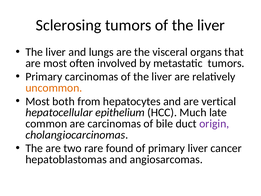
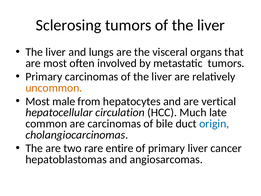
both: both -> male
epithelium: epithelium -> circulation
origin colour: purple -> blue
found: found -> entire
